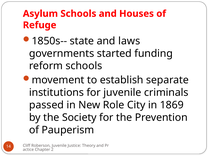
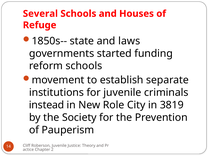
Asylum: Asylum -> Several
passed: passed -> instead
1869: 1869 -> 3819
